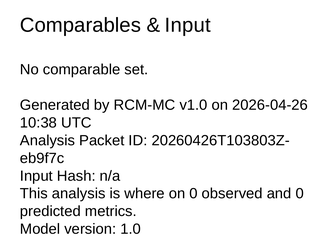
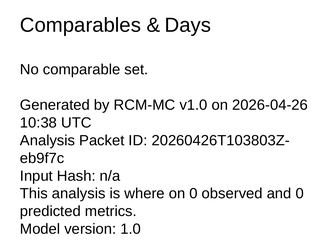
Input at (188, 25): Input -> Days
